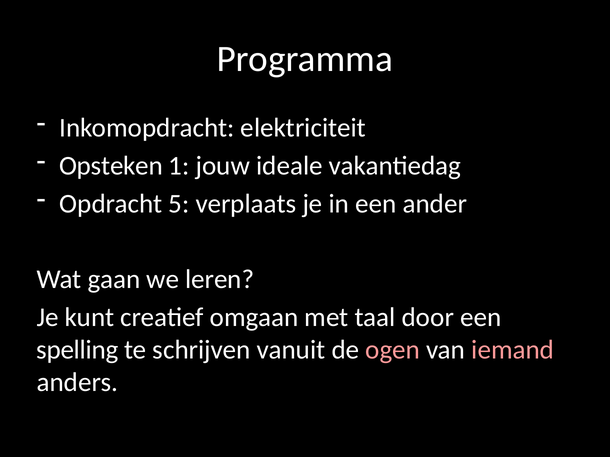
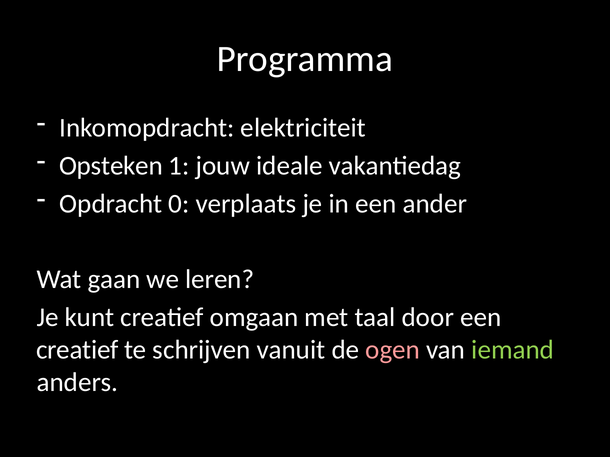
5: 5 -> 0
spelling at (77, 350): spelling -> creatief
iemand colour: pink -> light green
